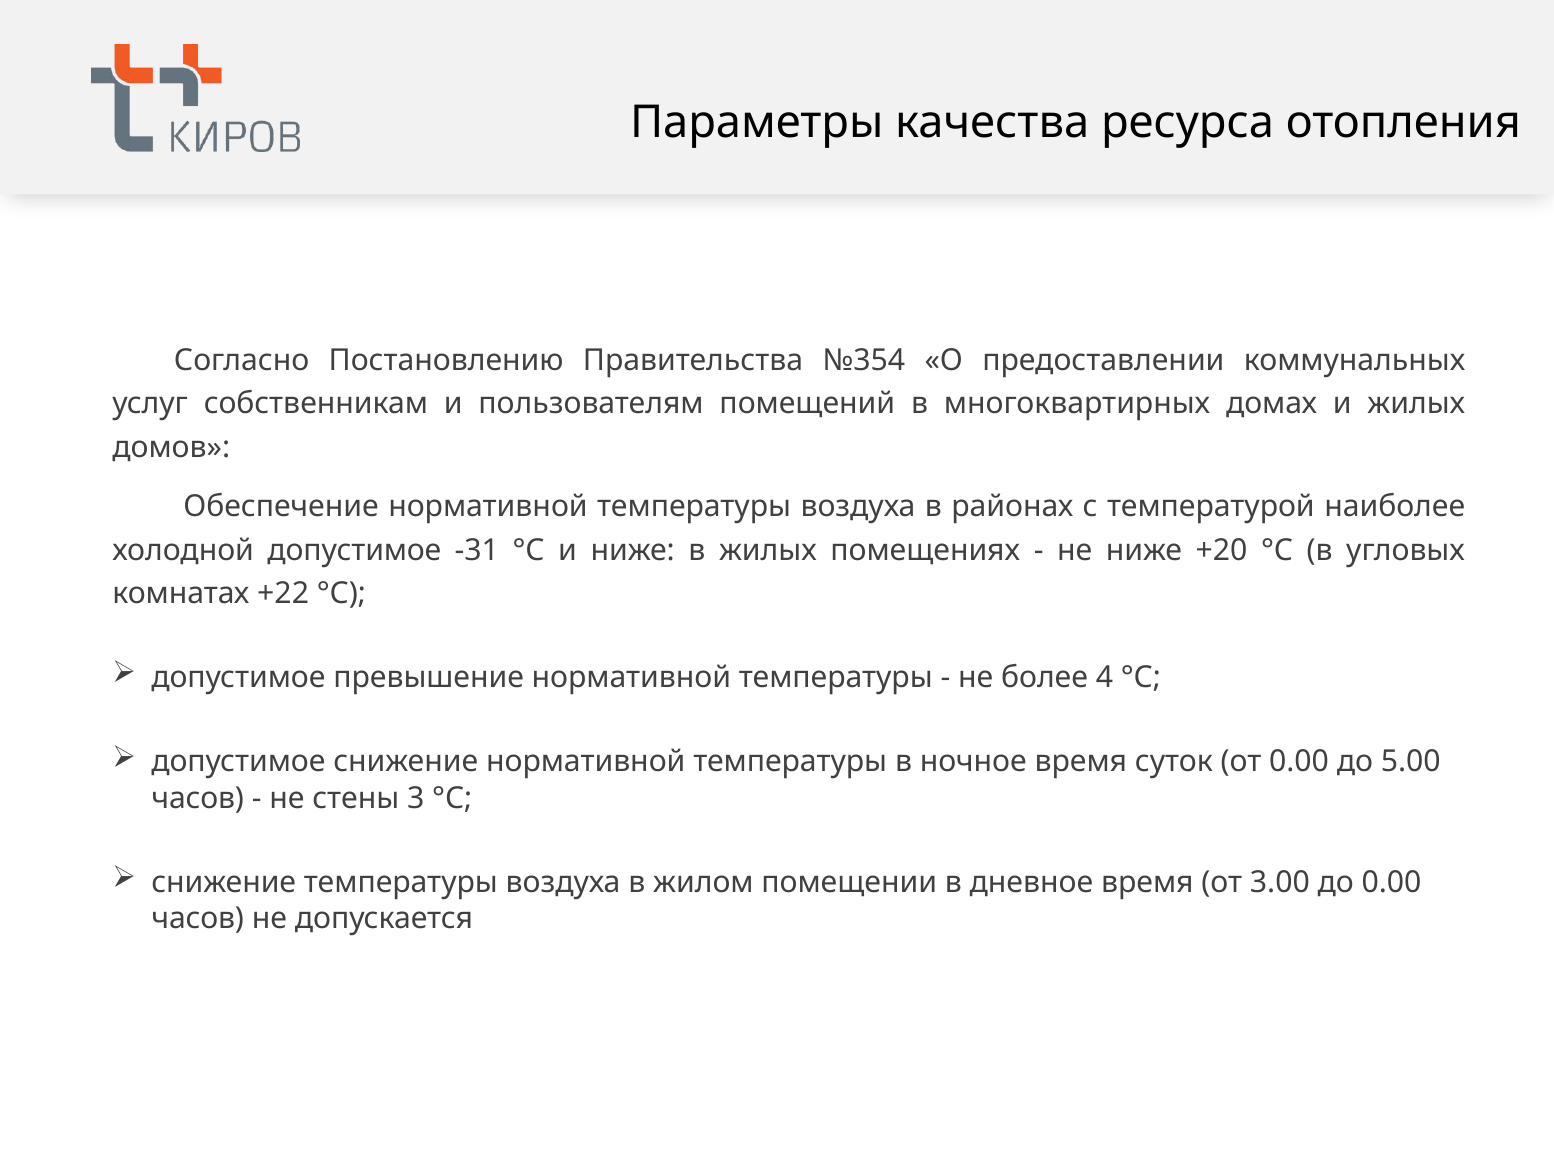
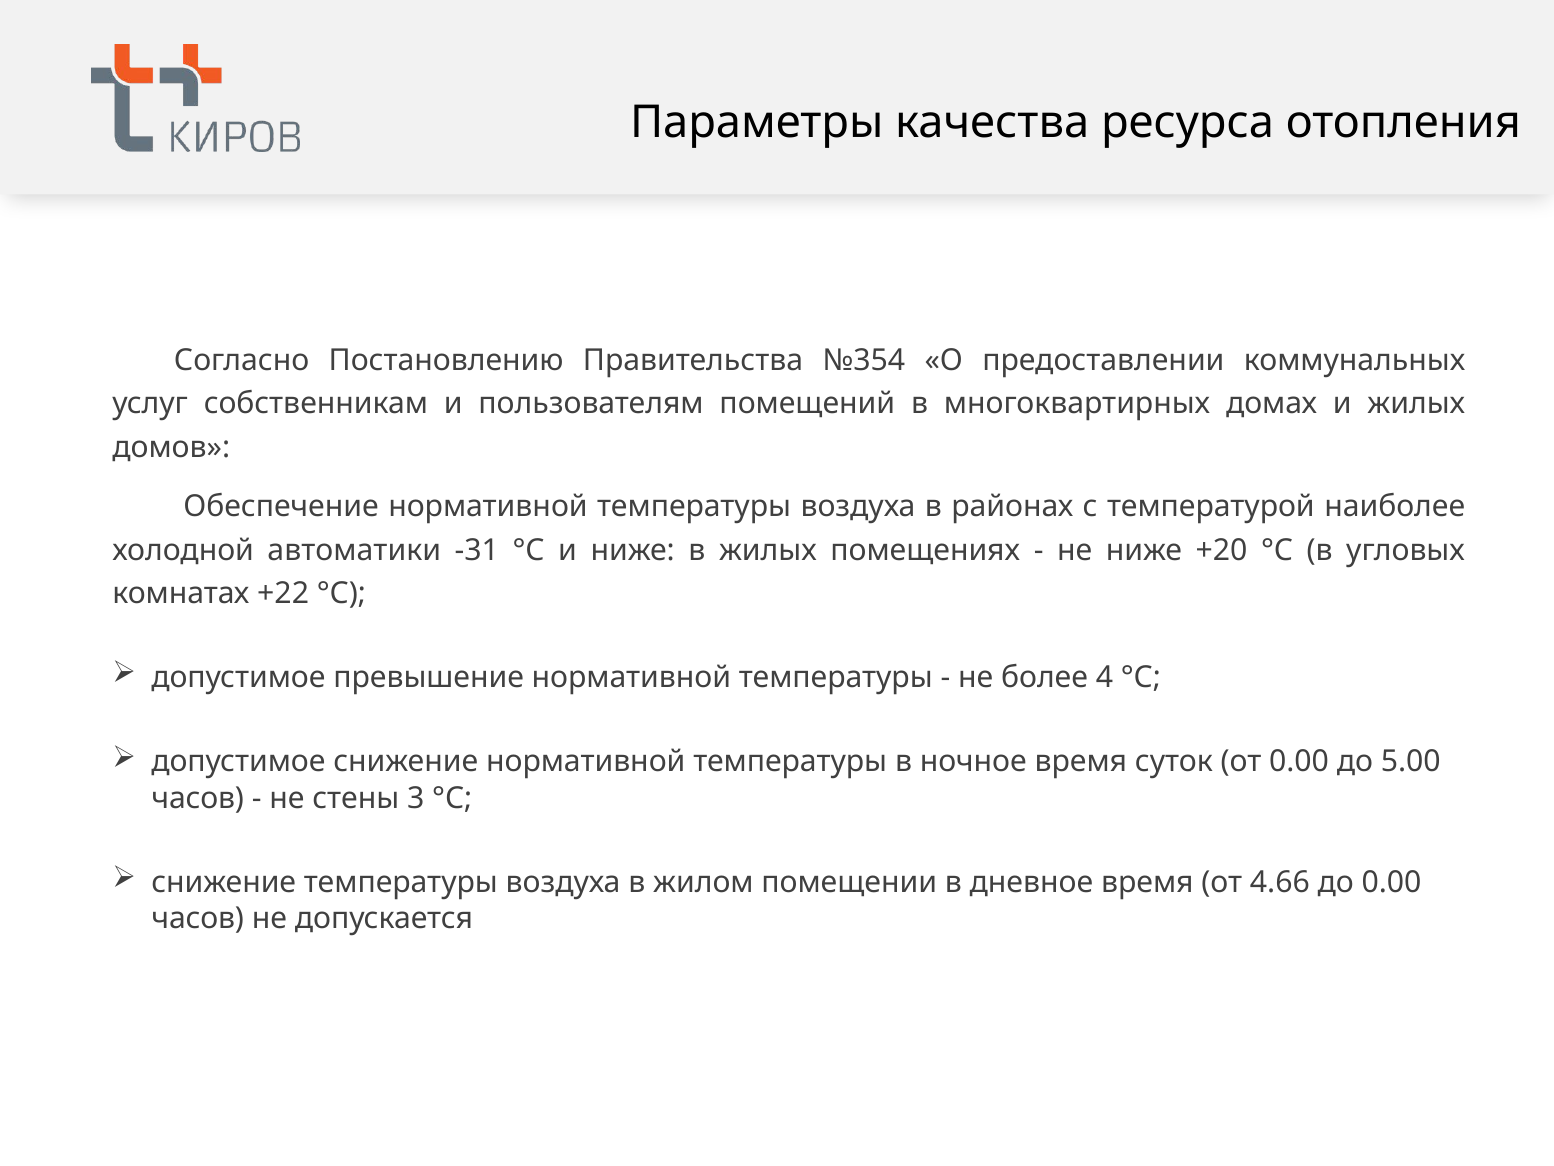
холодной допустимое: допустимое -> автоматики
3.00: 3.00 -> 4.66
